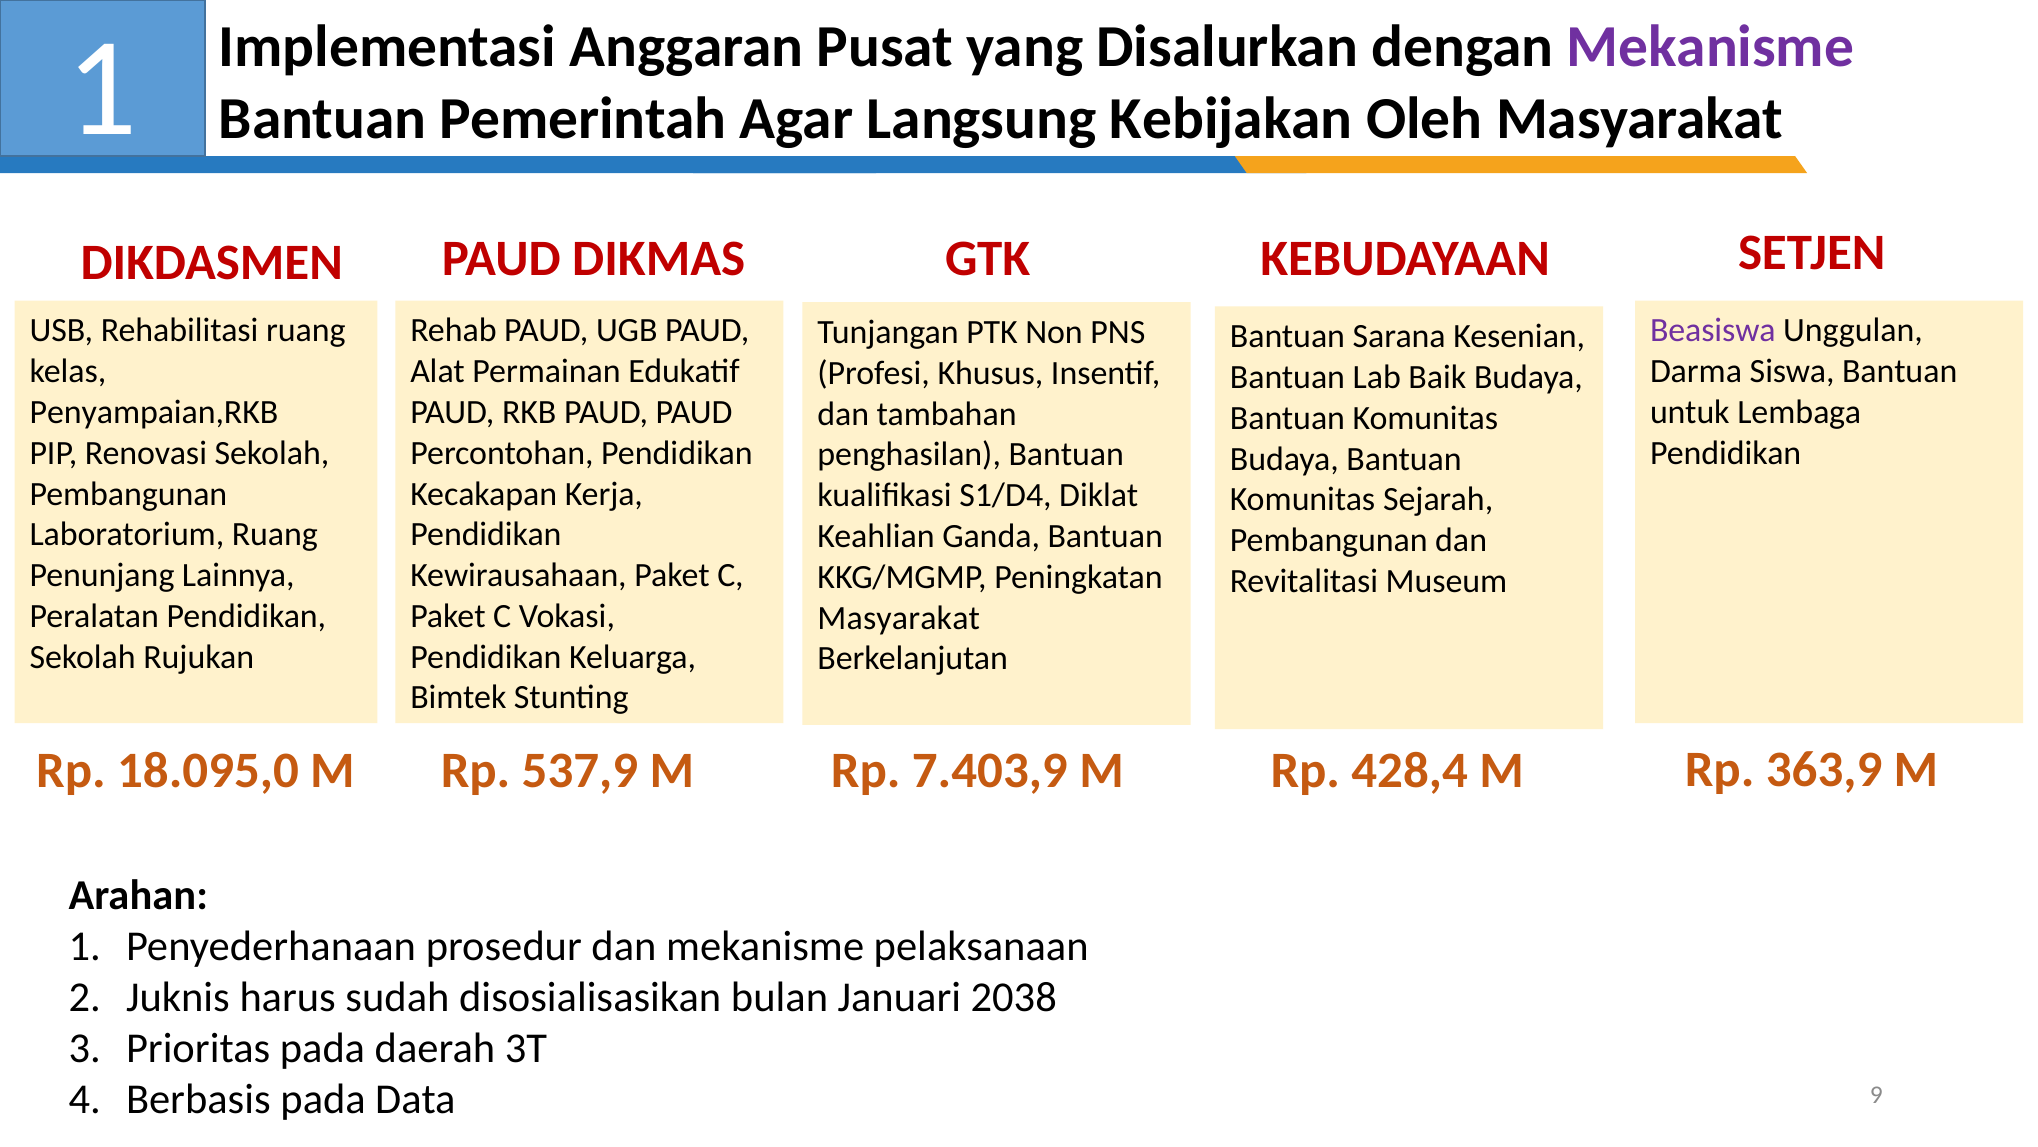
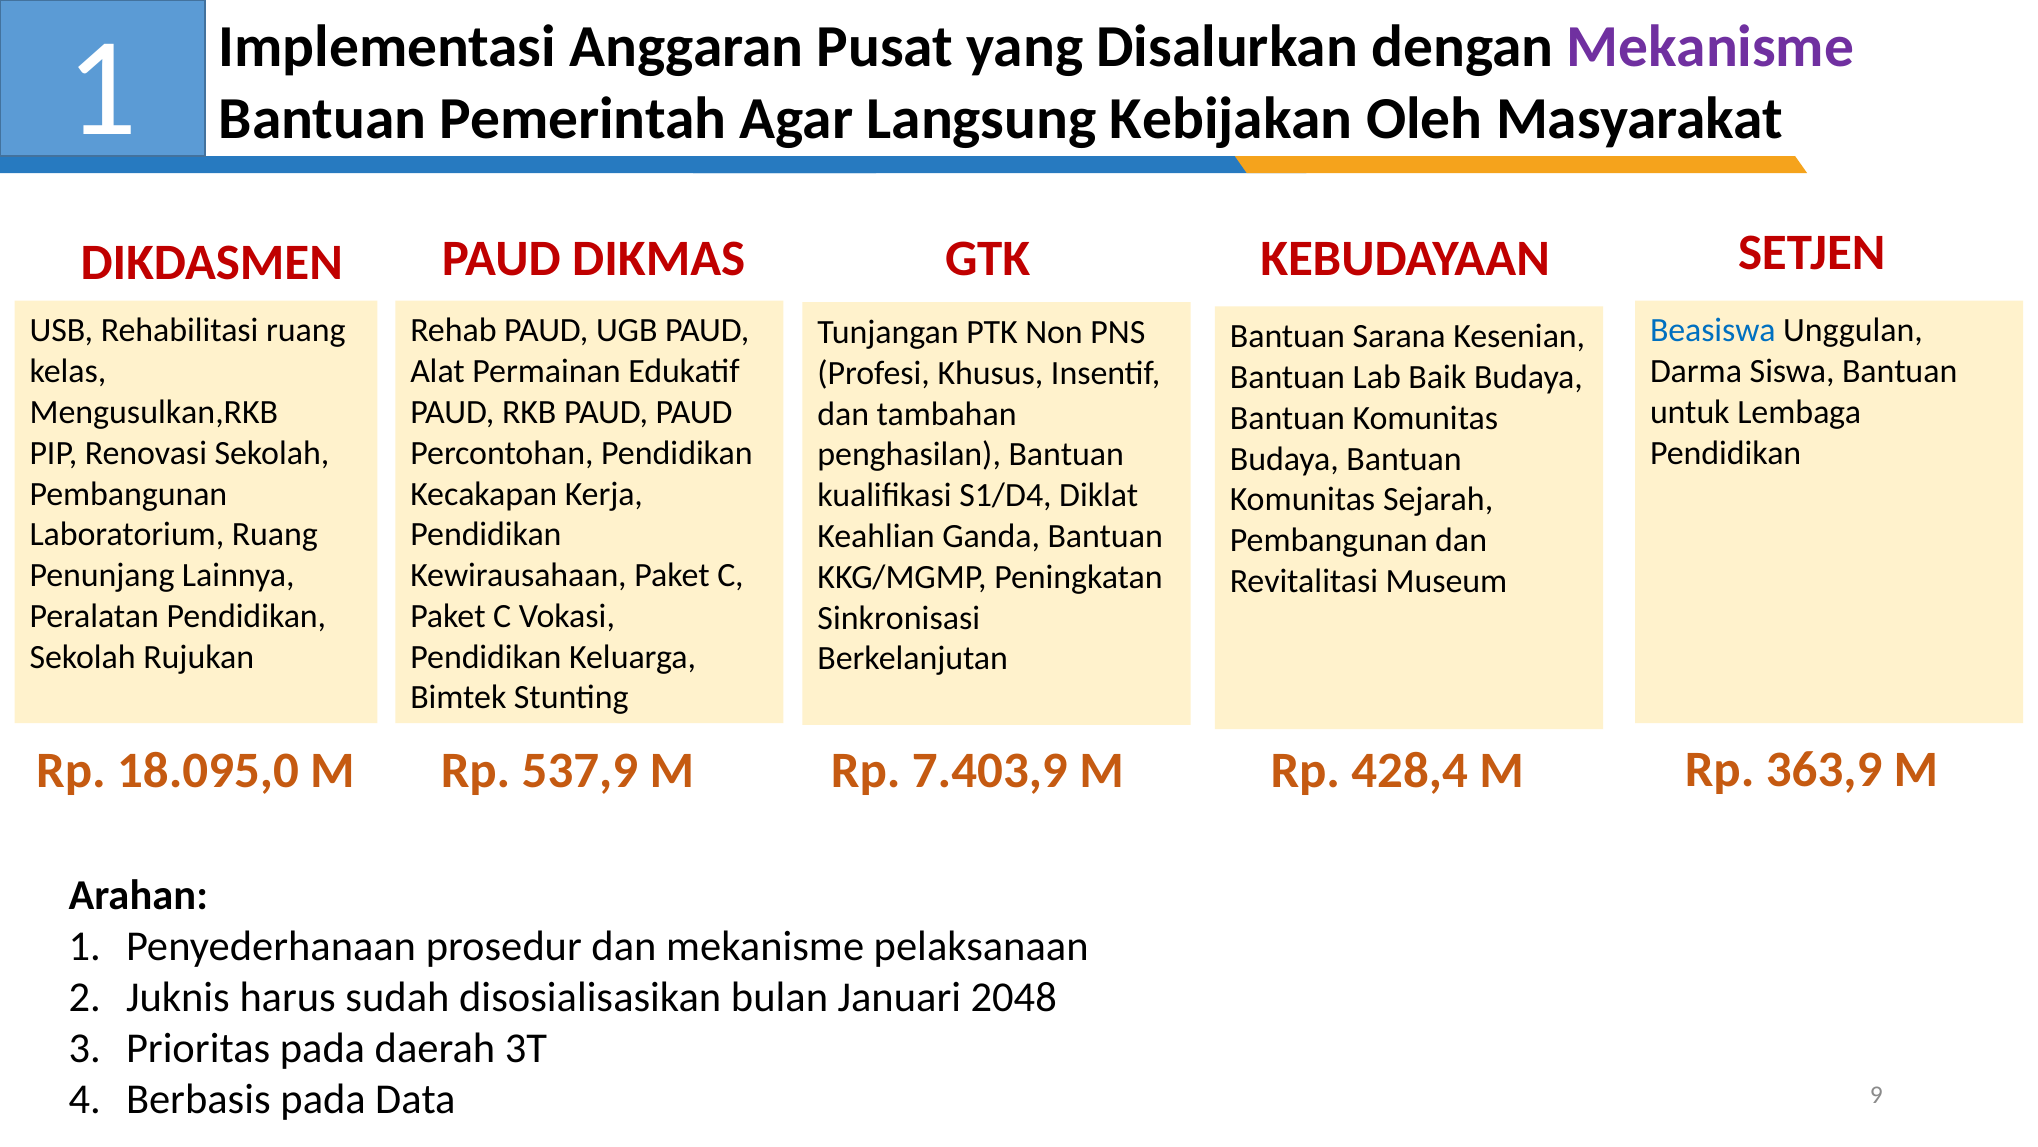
Beasiswa colour: purple -> blue
Penyampaian,RKB: Penyampaian,RKB -> Mengusulkan,RKB
Masyarakat at (899, 617): Masyarakat -> Sinkronisasi
2038: 2038 -> 2048
